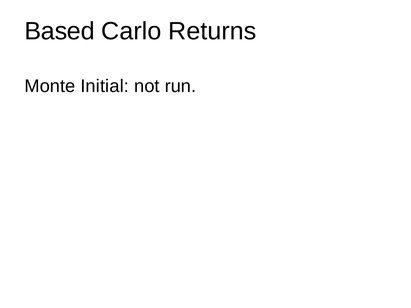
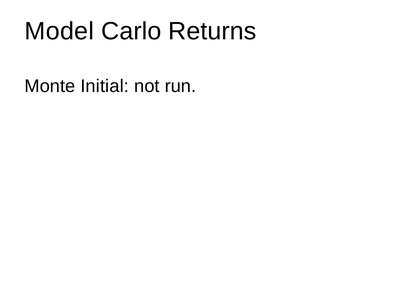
Based: Based -> Model
